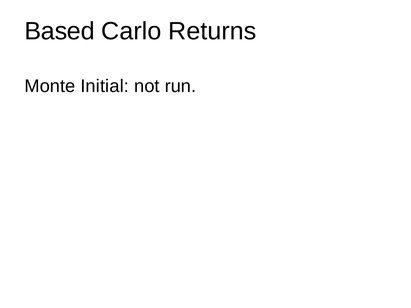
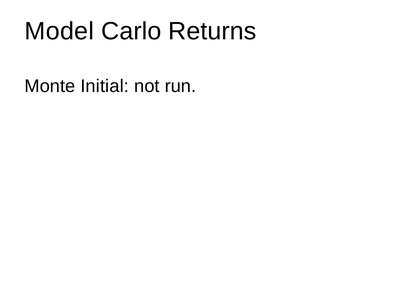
Based: Based -> Model
